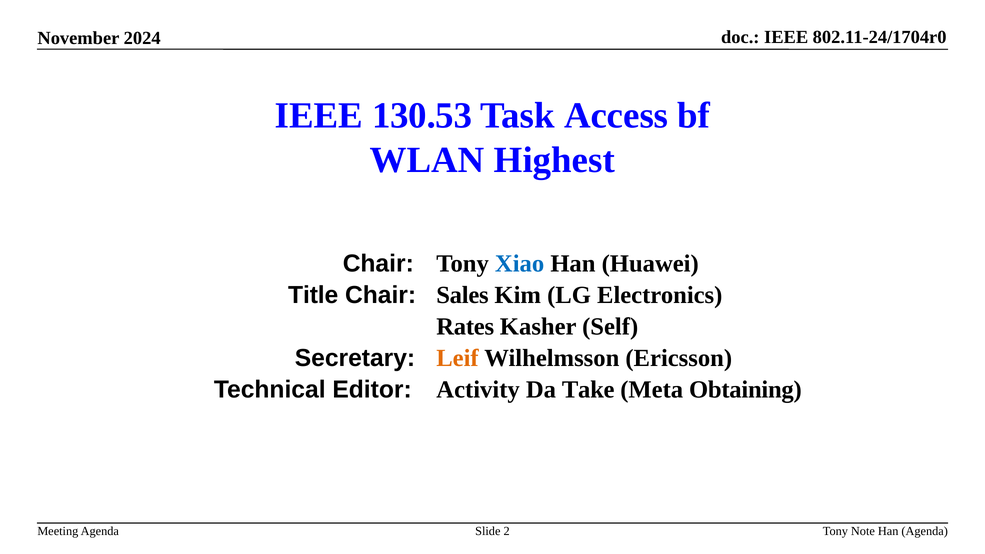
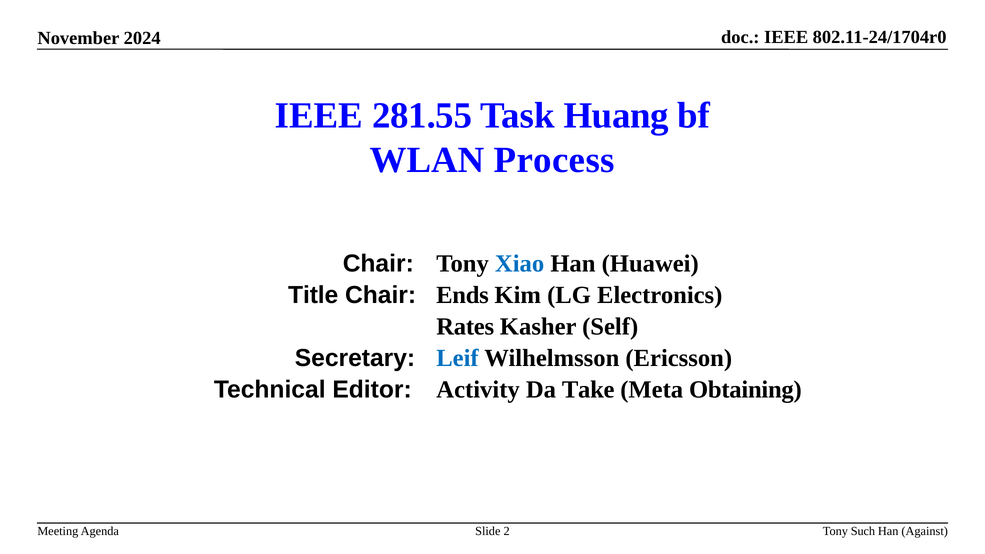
130.53: 130.53 -> 281.55
Access: Access -> Huang
Highest: Highest -> Process
Sales: Sales -> Ends
Leif colour: orange -> blue
Note: Note -> Such
Han Agenda: Agenda -> Against
